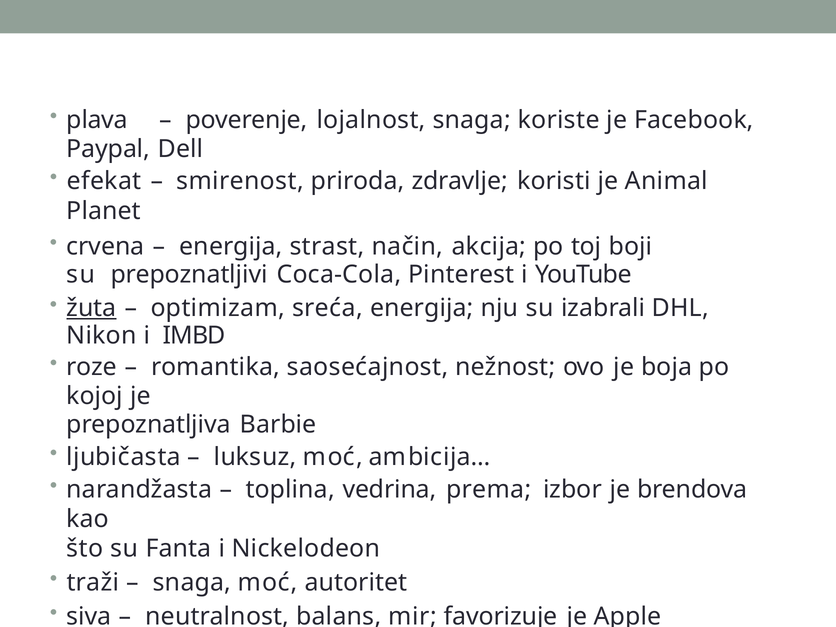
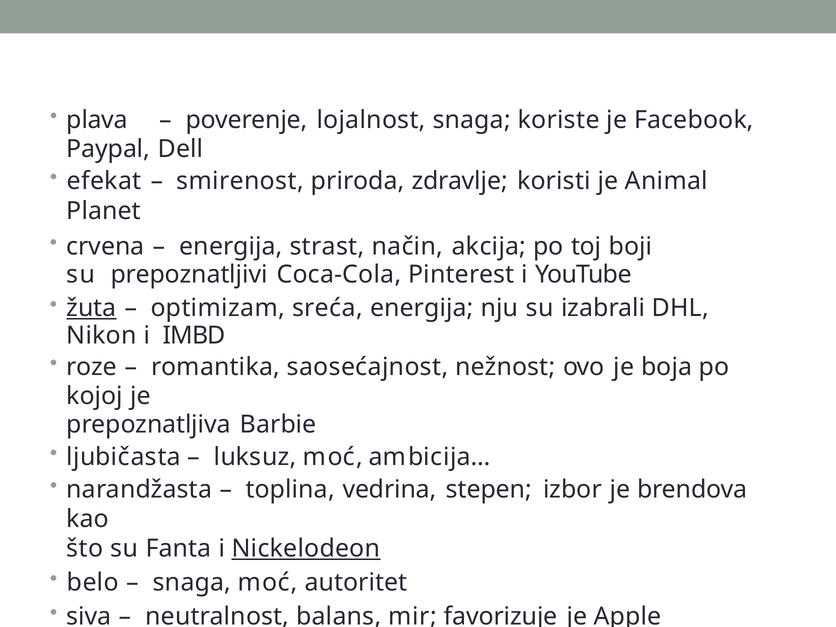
prema: prema -> stepen
Nickelodeon underline: none -> present
traži: traži -> belo
